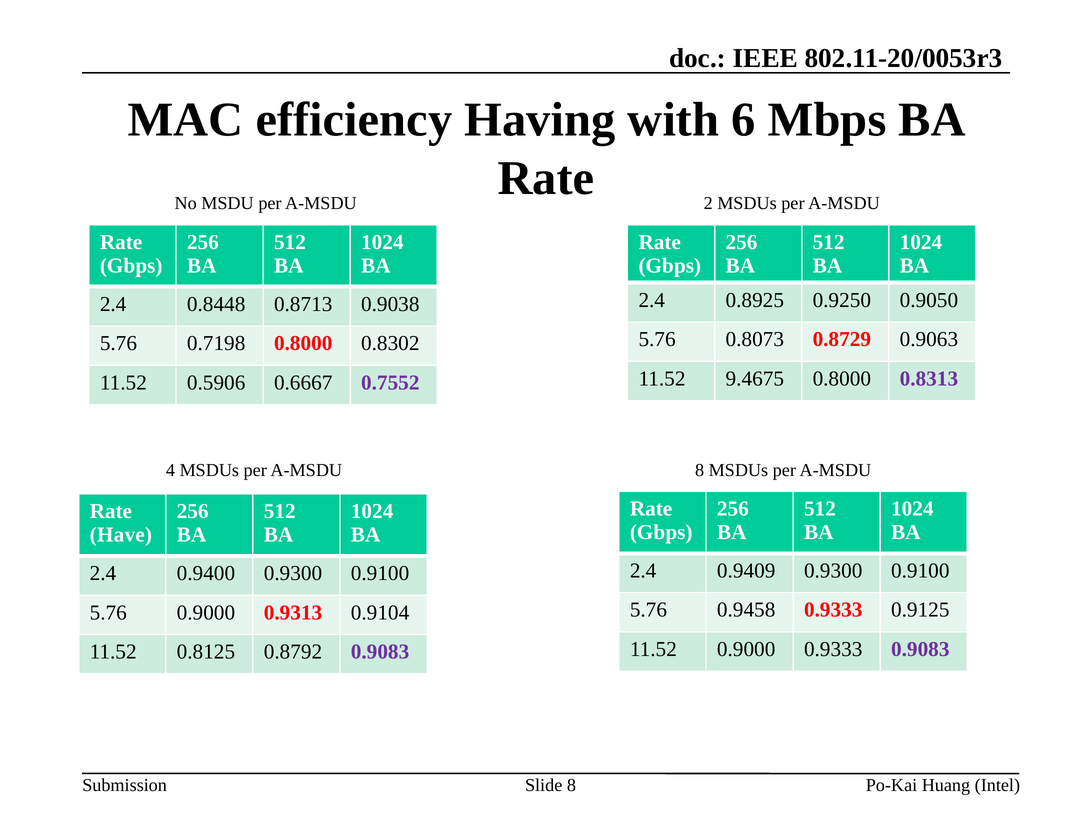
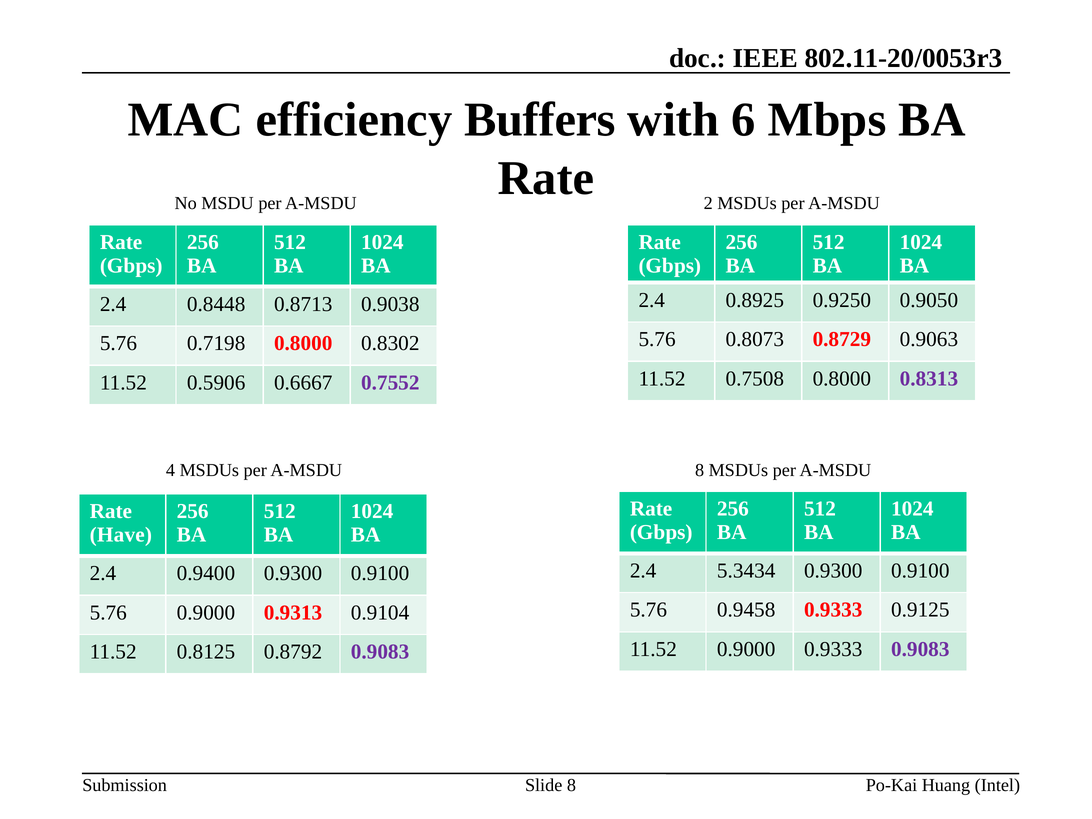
Having: Having -> Buffers
9.4675: 9.4675 -> 0.7508
0.9409: 0.9409 -> 5.3434
